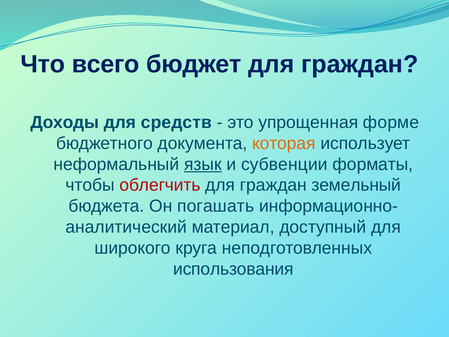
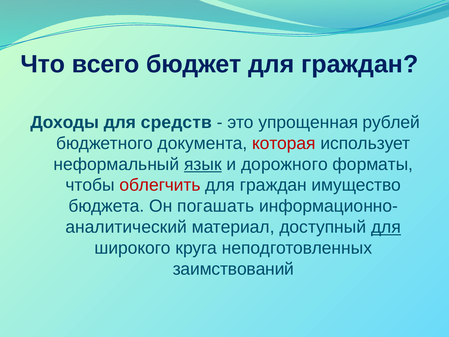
форме: форме -> рублей
которая colour: orange -> red
субвенции: субвенции -> дорожного
земельный: земельный -> имущество
для at (386, 227) underline: none -> present
использования: использования -> заимствований
